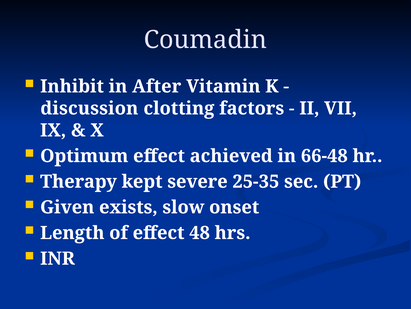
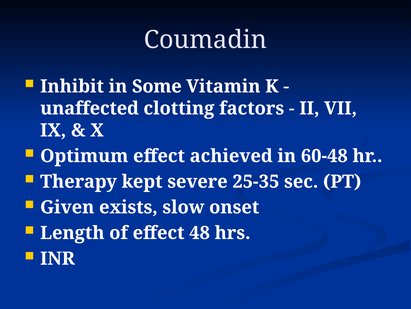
After: After -> Some
discussion: discussion -> unaffected
66-48: 66-48 -> 60-48
